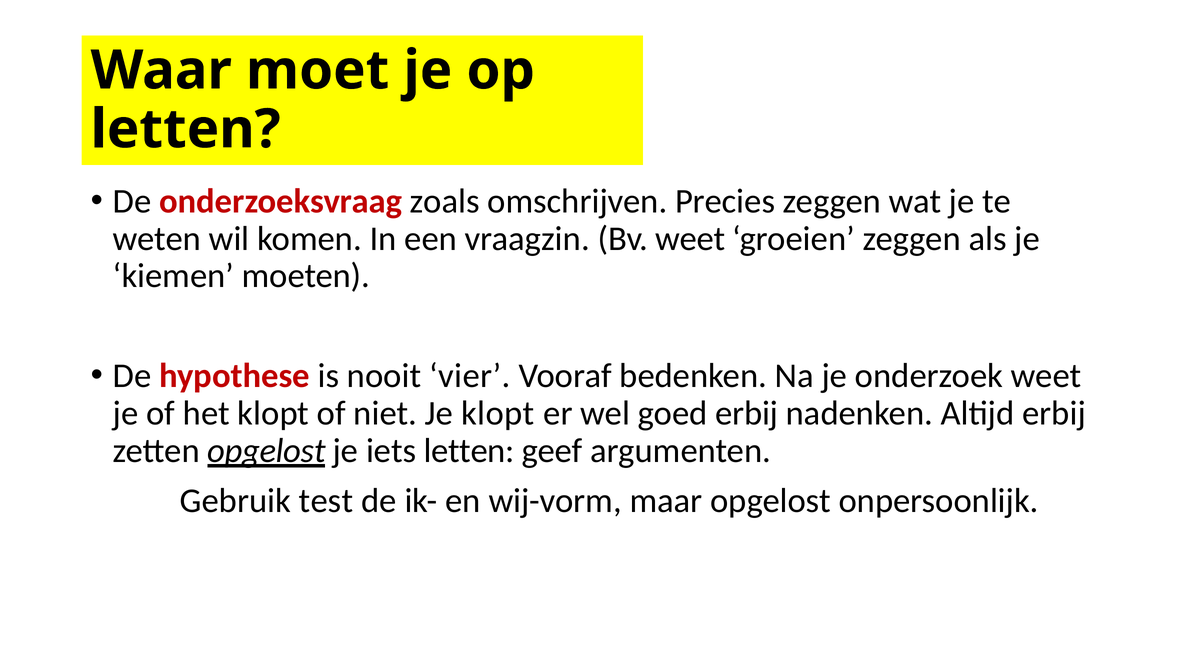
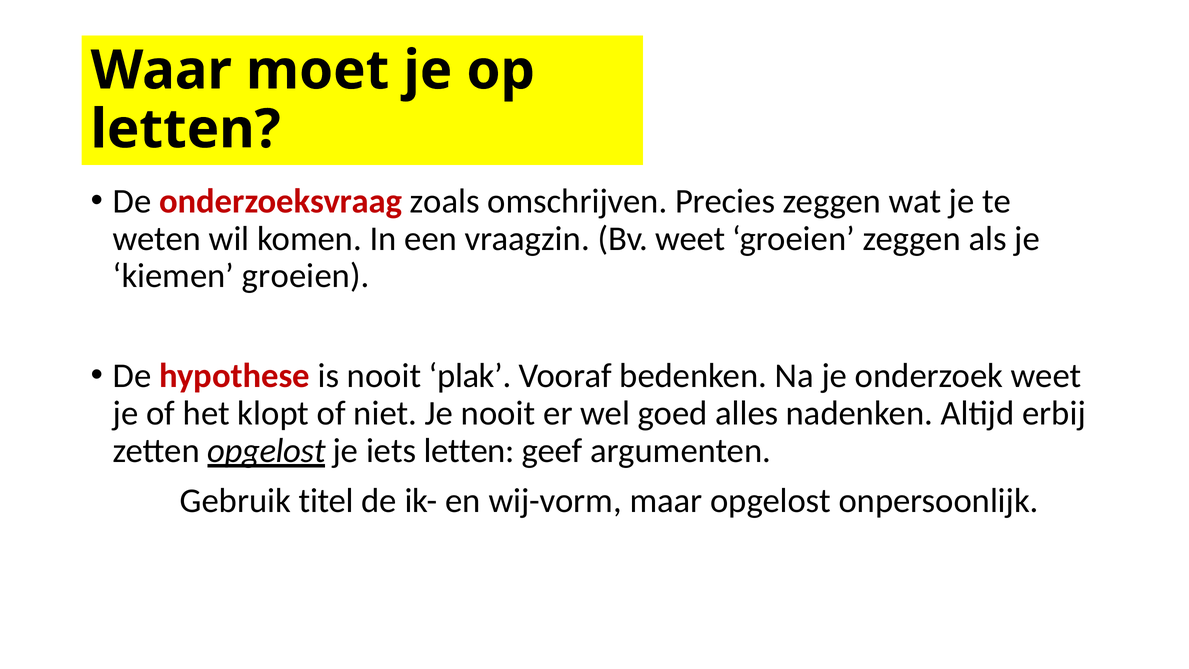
kiemen moeten: moeten -> groeien
vier: vier -> plak
Je klopt: klopt -> nooit
goed erbij: erbij -> alles
test: test -> titel
